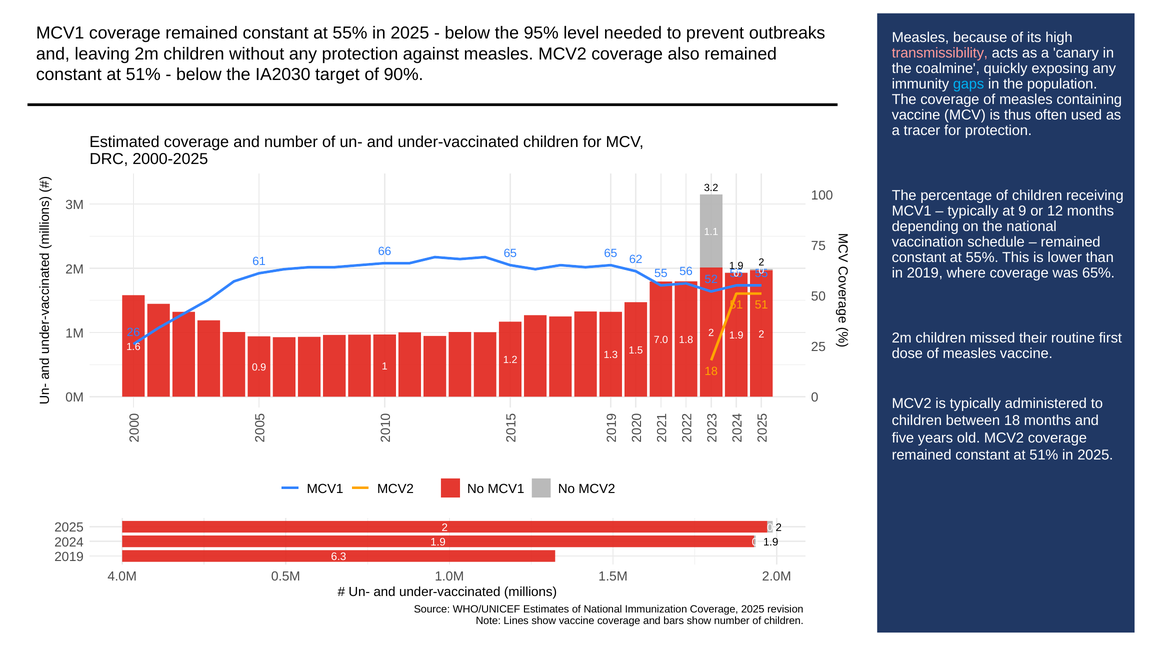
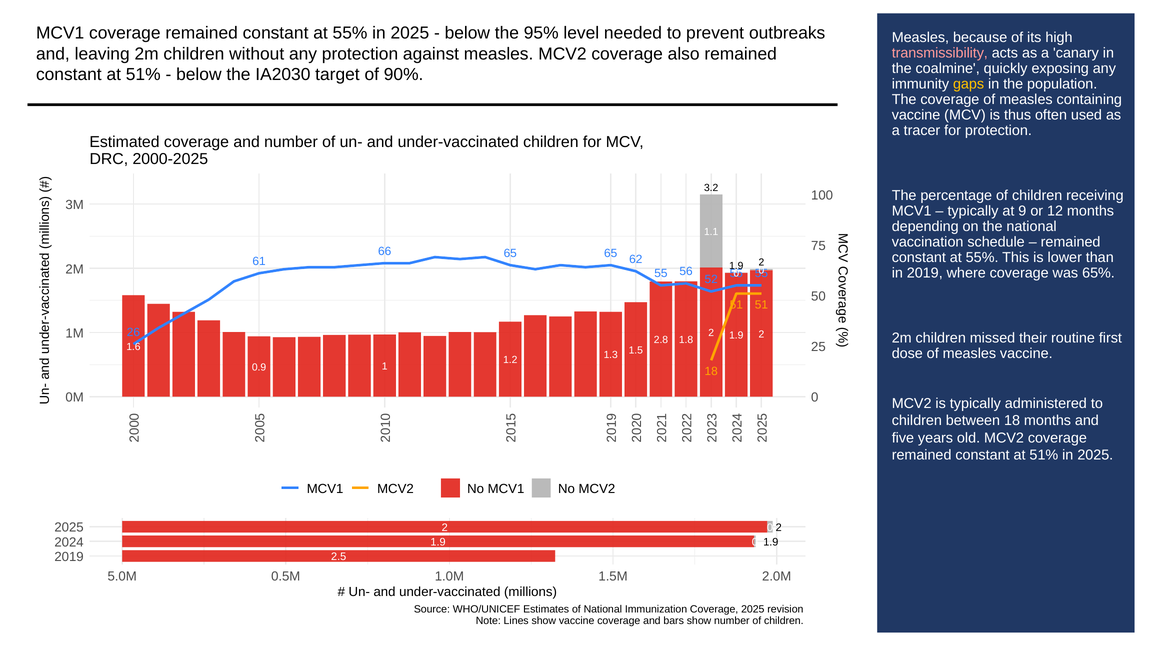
gaps colour: light blue -> yellow
7.0: 7.0 -> 2.8
6.3: 6.3 -> 2.5
4.0M: 4.0M -> 5.0M
